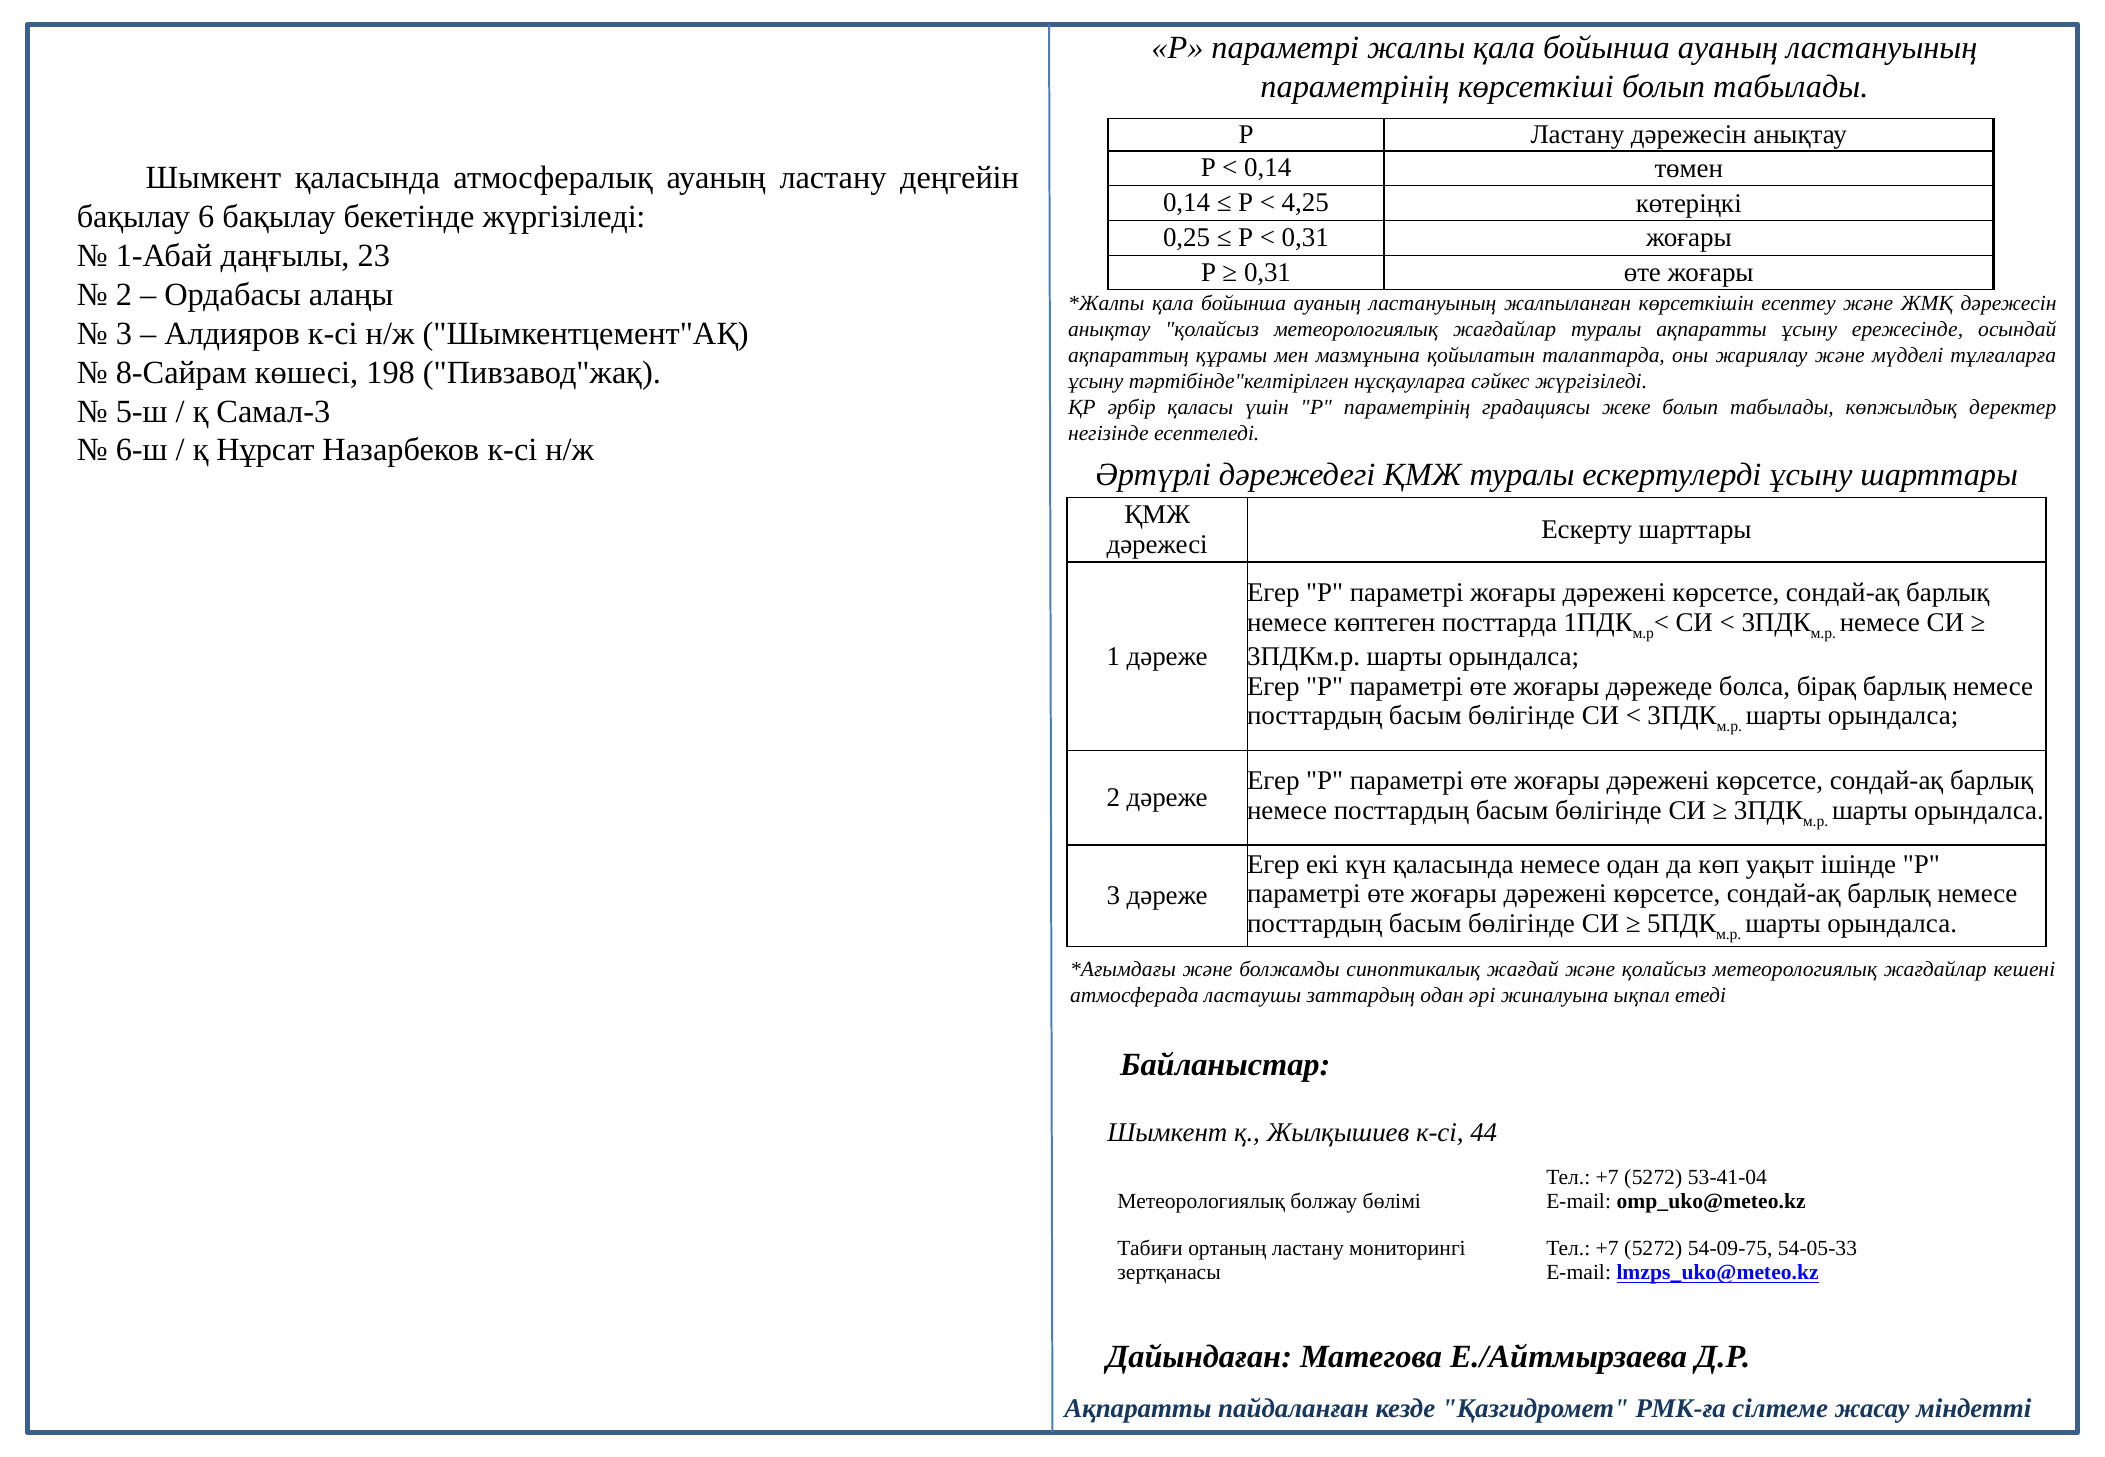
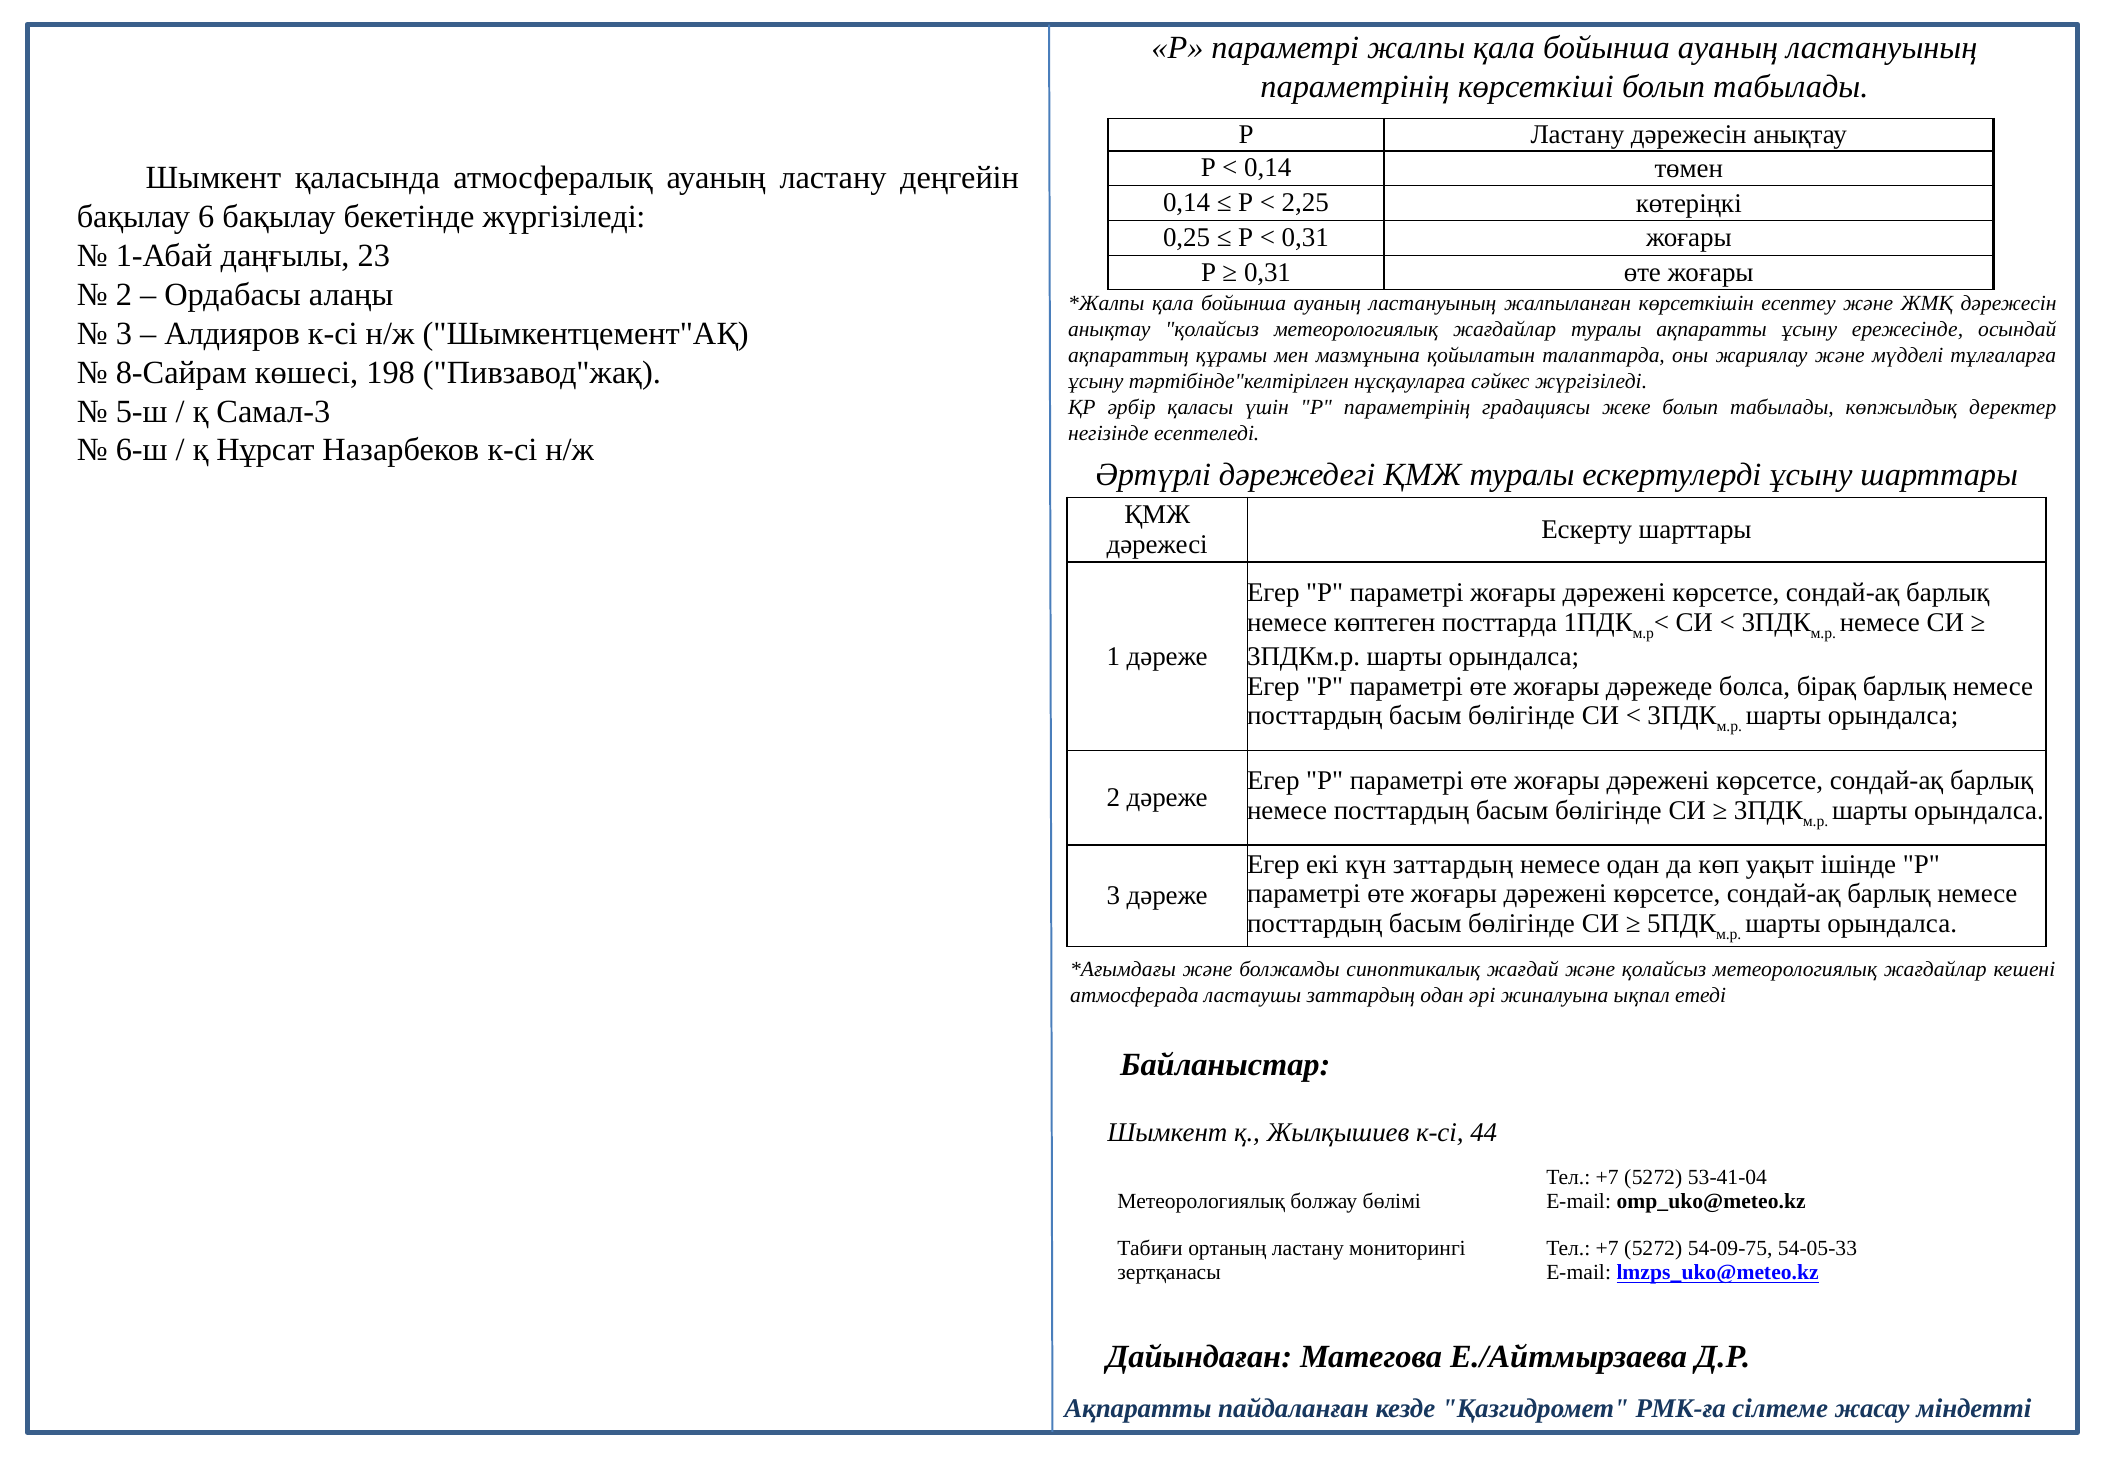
4,25: 4,25 -> 2,25
күн қаласында: қаласында -> заттардың
